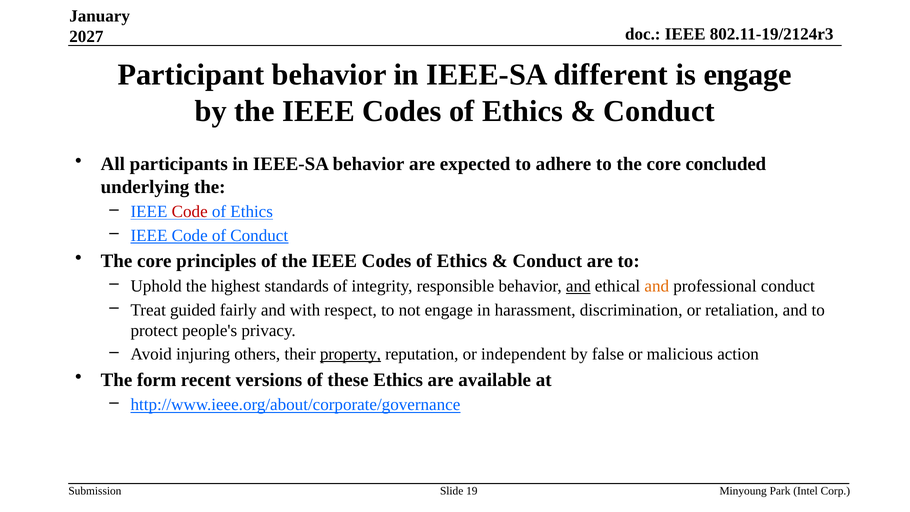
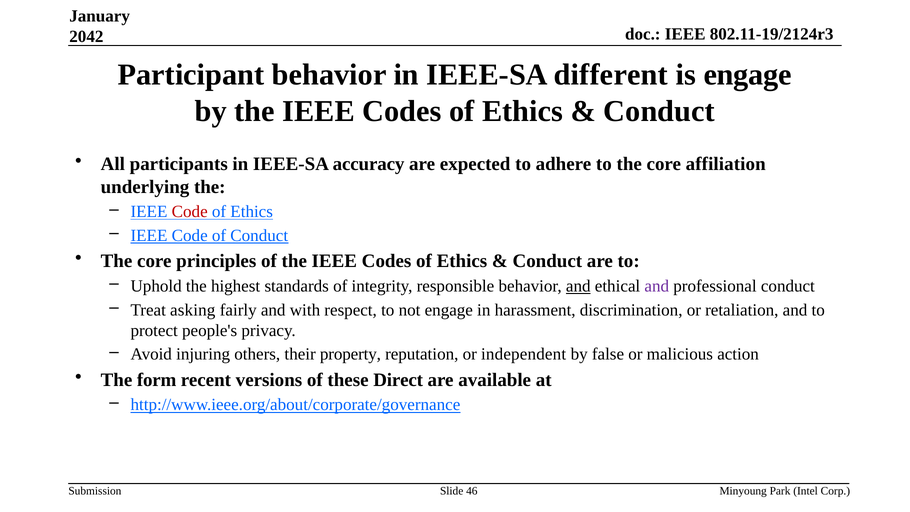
2027: 2027 -> 2042
IEEE-SA behavior: behavior -> accuracy
concluded: concluded -> affiliation
and at (657, 286) colour: orange -> purple
guided: guided -> asking
property underline: present -> none
these Ethics: Ethics -> Direct
19: 19 -> 46
